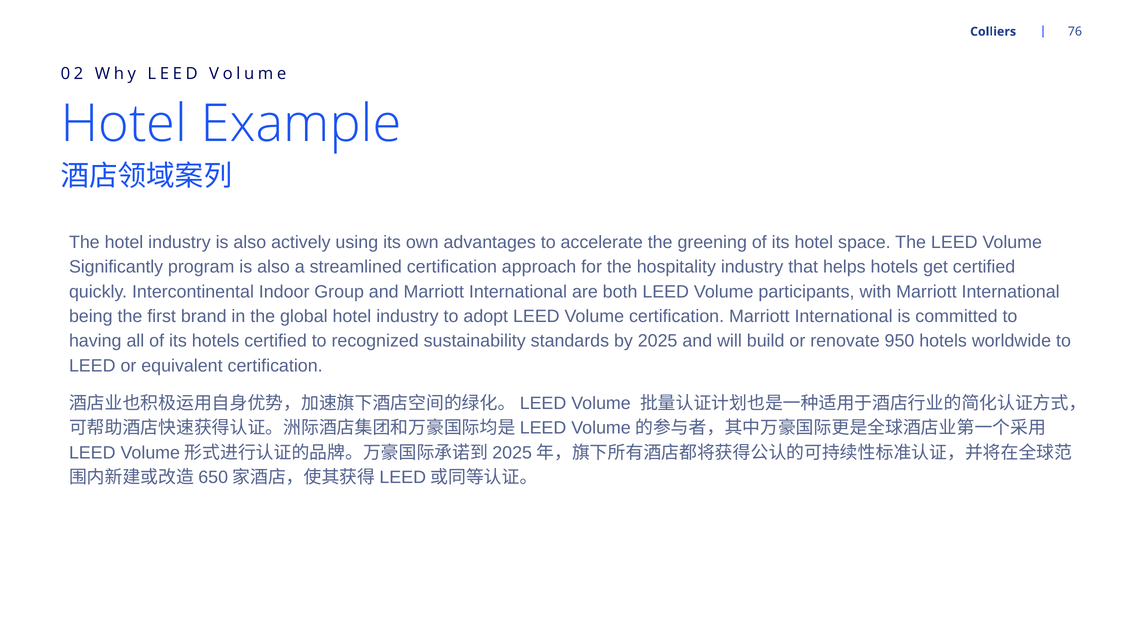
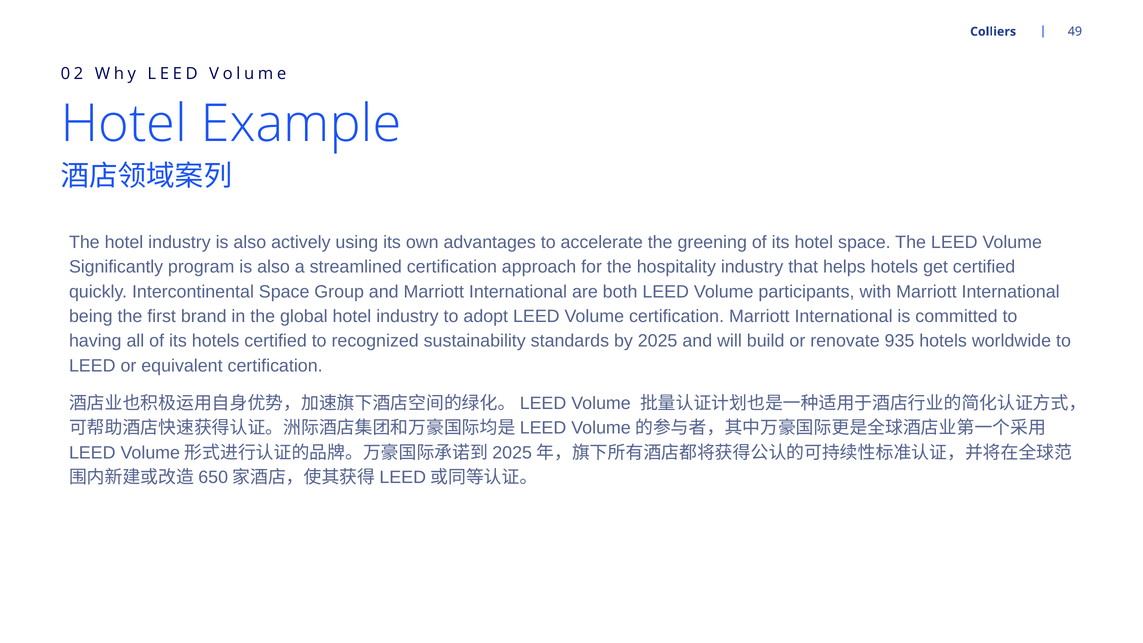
76: 76 -> 49
Intercontinental Indoor: Indoor -> Space
950: 950 -> 935
